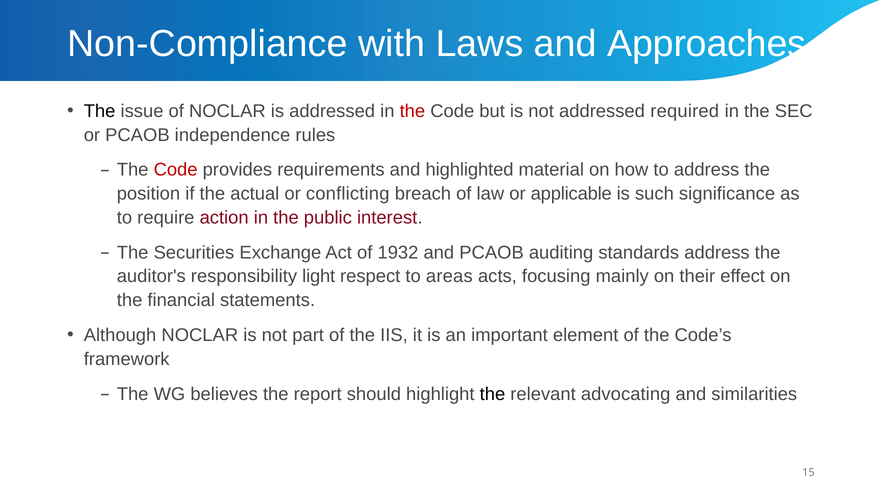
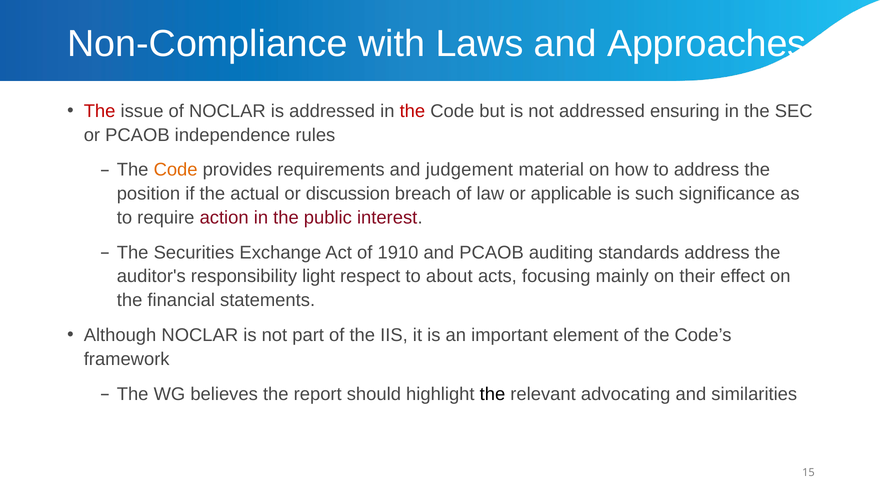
The at (100, 111) colour: black -> red
required: required -> ensuring
Code at (176, 170) colour: red -> orange
highlighted: highlighted -> judgement
conflicting: conflicting -> discussion
1932: 1932 -> 1910
areas: areas -> about
